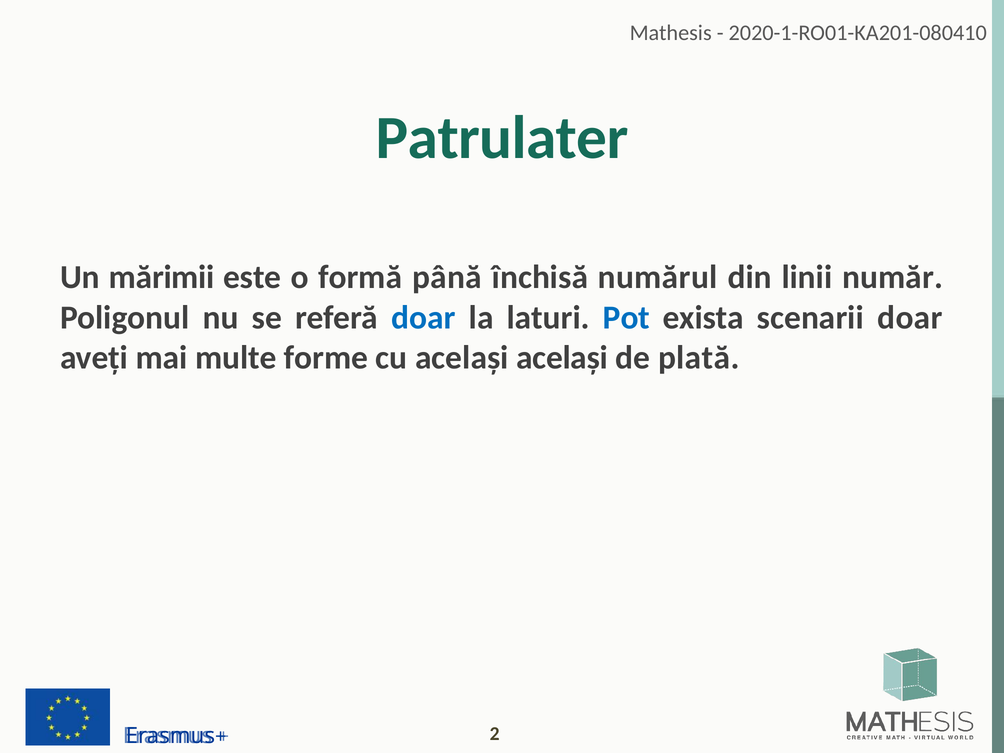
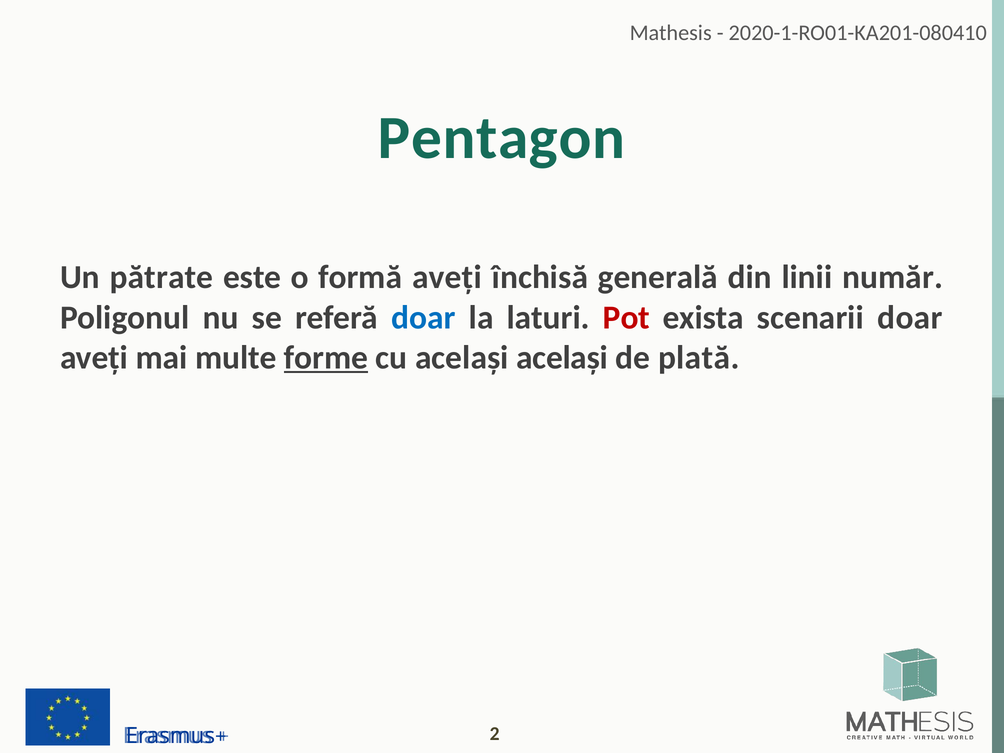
Patrulater: Patrulater -> Pentagon
mărimii: mărimii -> pătrate
formă până: până -> aveți
numărul: numărul -> generală
Pot colour: blue -> red
forme underline: none -> present
